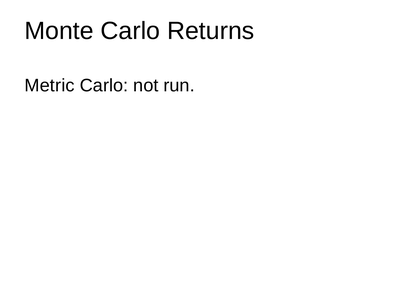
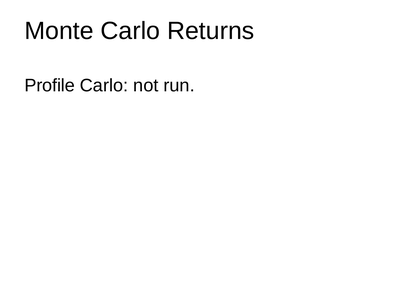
Metric: Metric -> Profile
